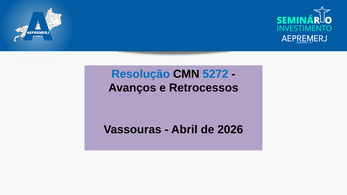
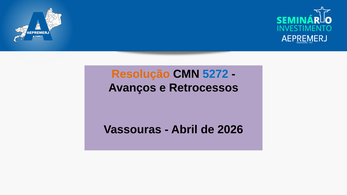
Resolução colour: blue -> orange
